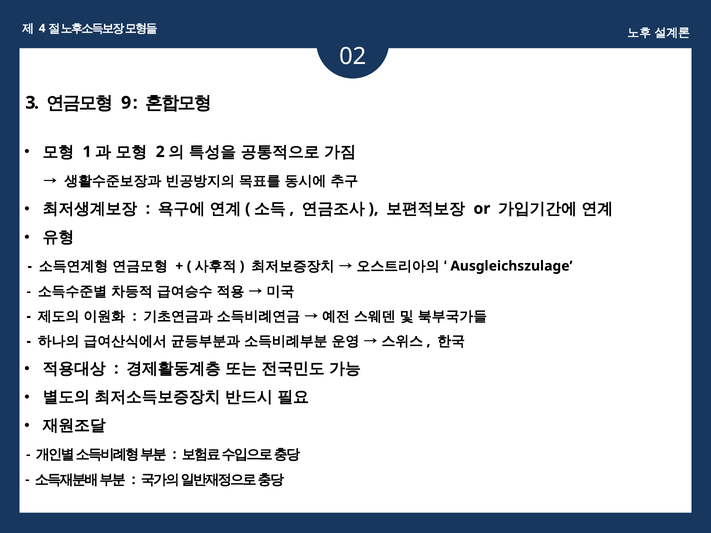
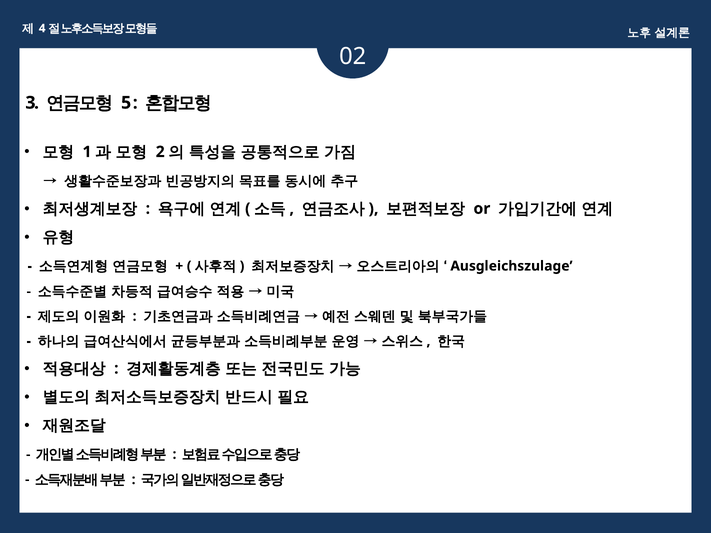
9: 9 -> 5
